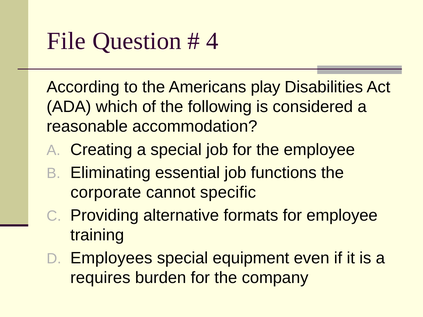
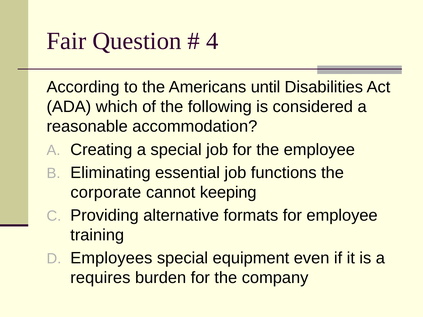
File: File -> Fair
play: play -> until
specific: specific -> keeping
